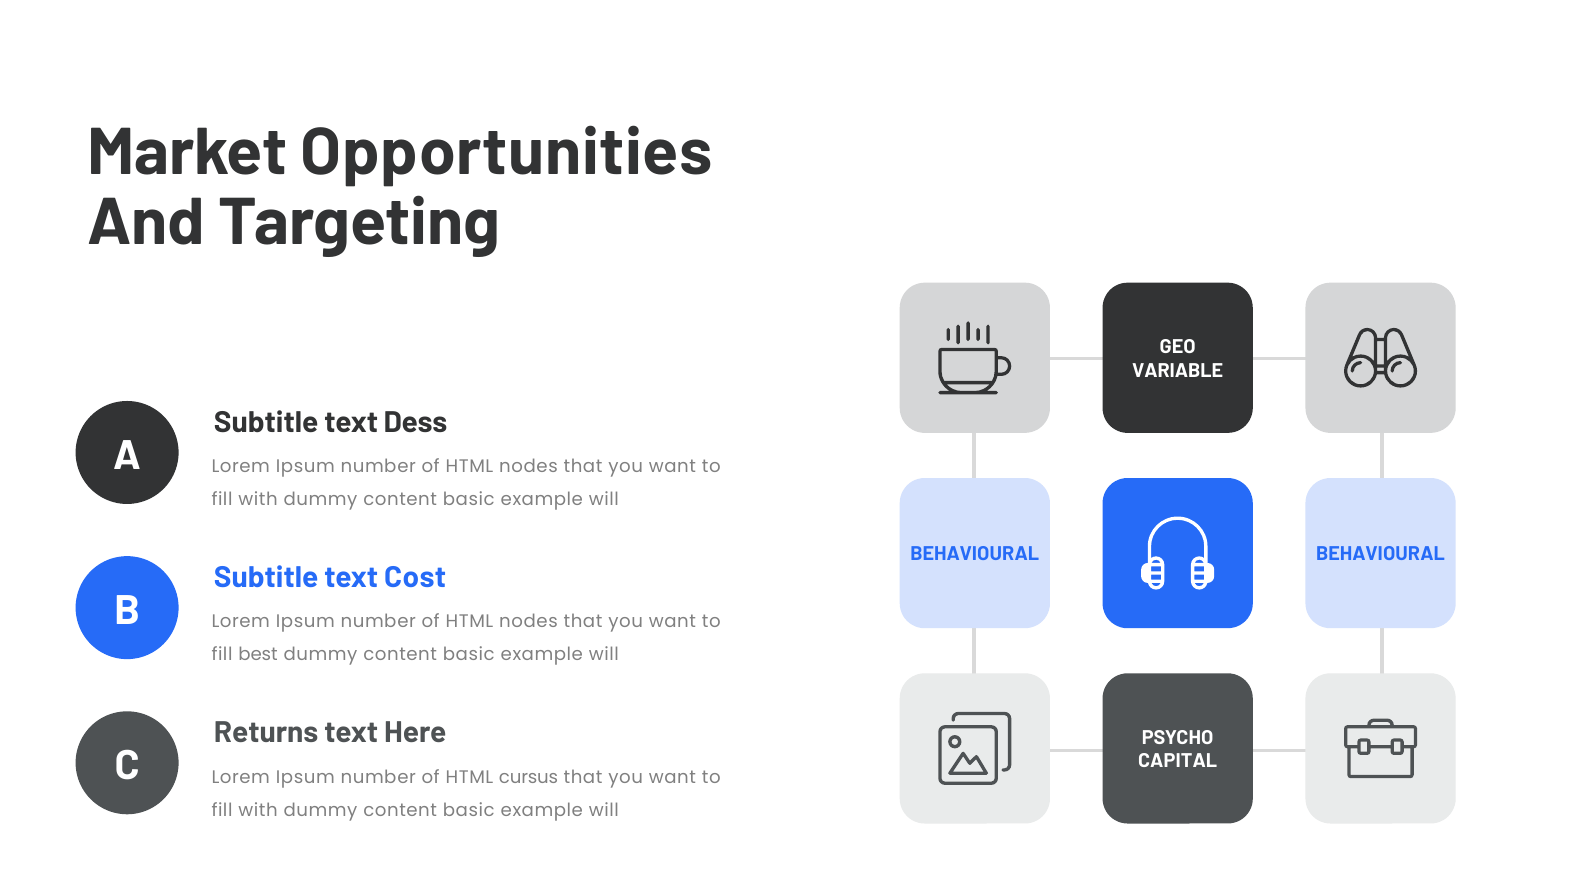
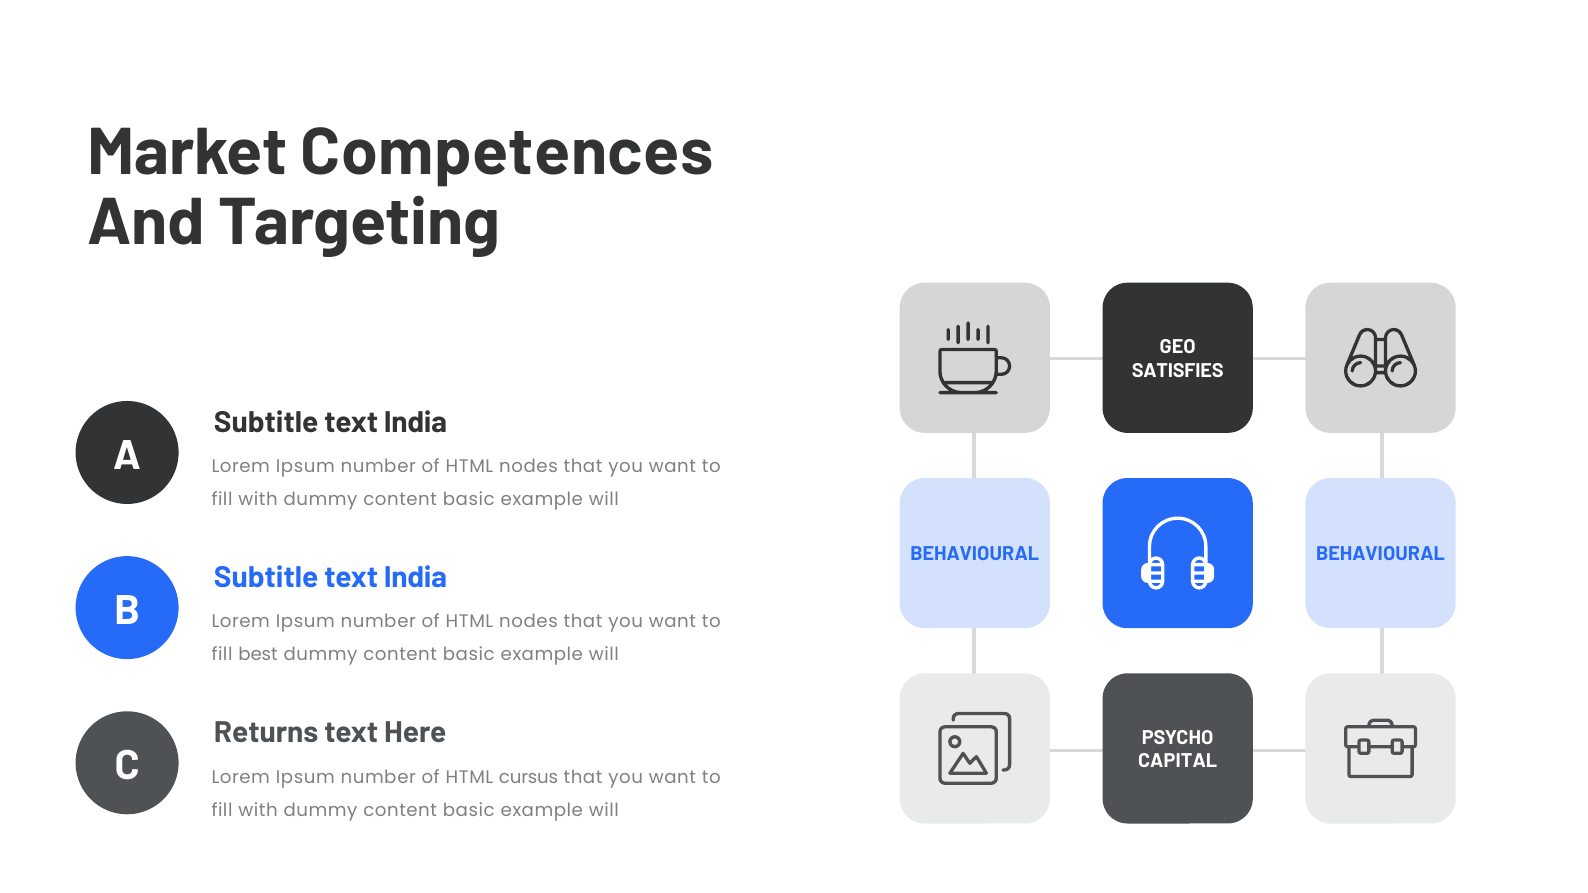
Opportunities: Opportunities -> Competences
VARIABLE: VARIABLE -> SATISFIES
Dess at (415, 423): Dess -> India
Cost at (415, 578): Cost -> India
